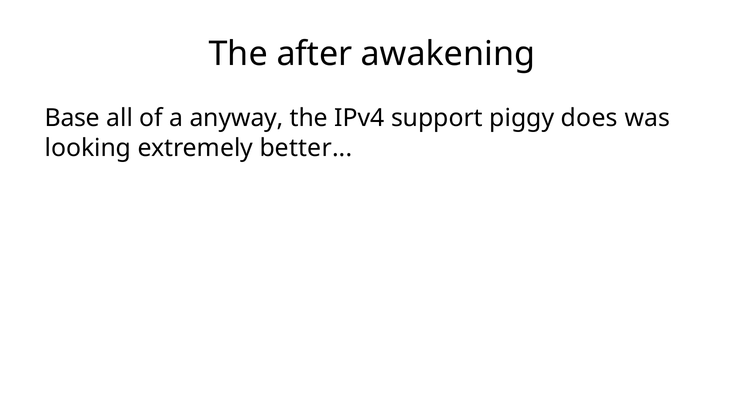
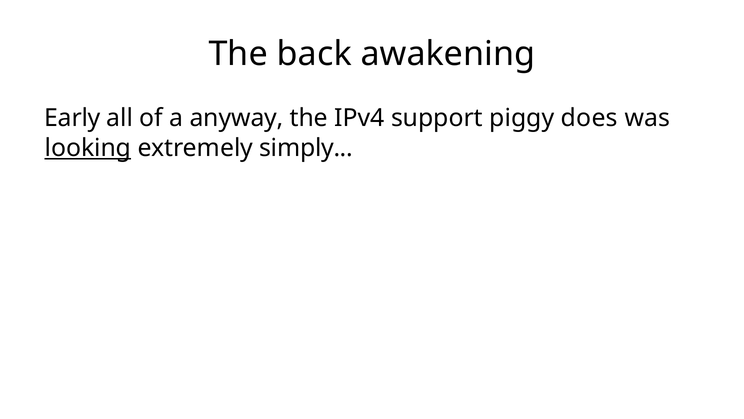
after: after -> back
Base: Base -> Early
looking underline: none -> present
better: better -> simply
